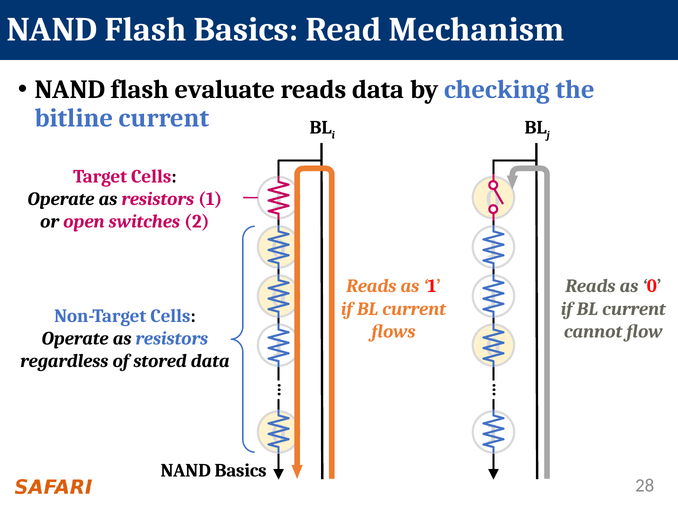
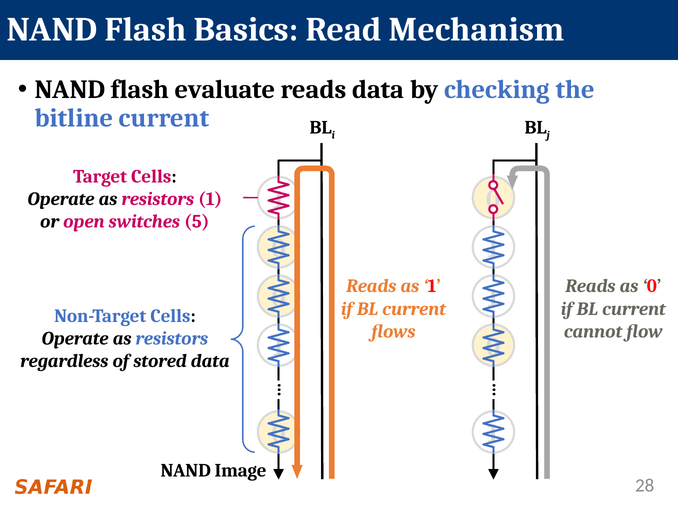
2: 2 -> 5
NAND Basics: Basics -> Image
